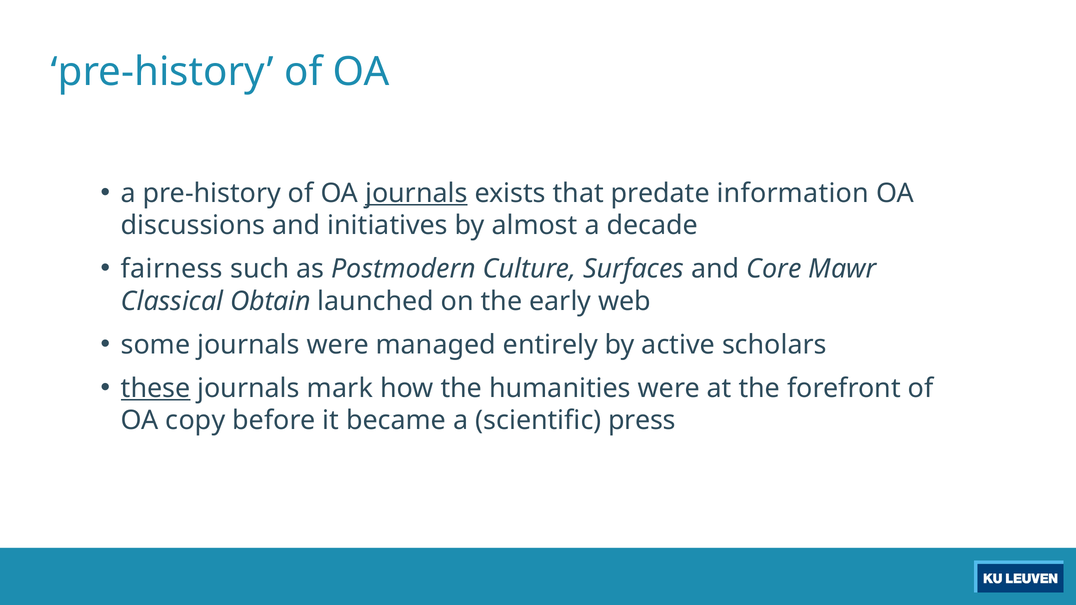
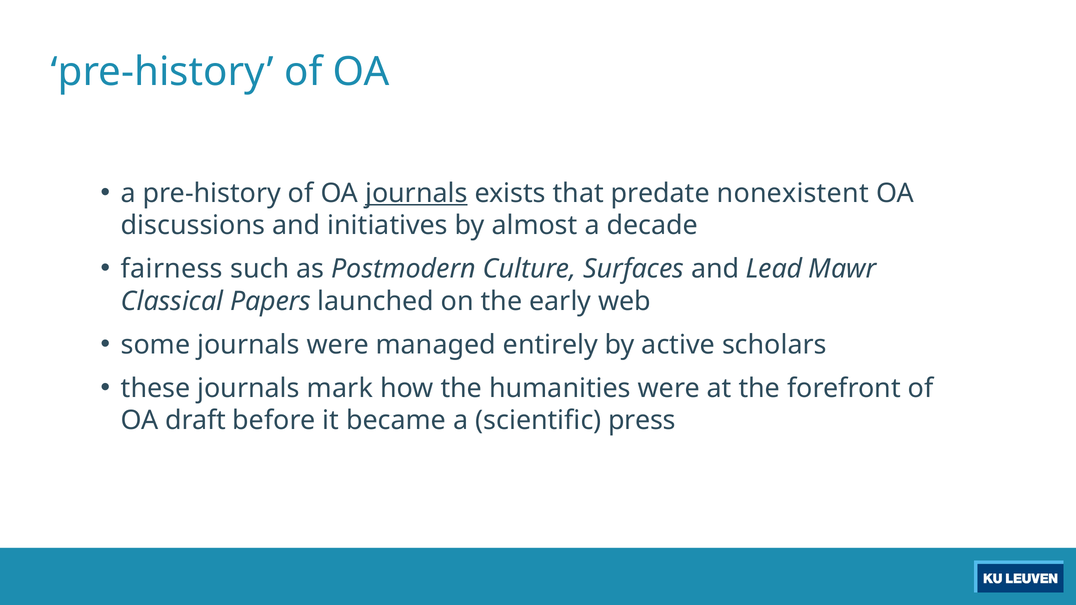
information: information -> nonexistent
Core: Core -> Lead
Obtain: Obtain -> Papers
these underline: present -> none
copy: copy -> draft
